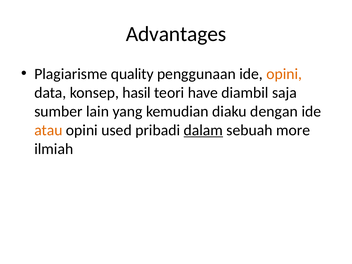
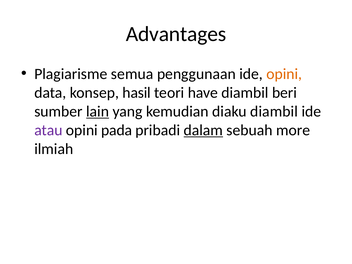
quality: quality -> semua
saja: saja -> beri
lain underline: none -> present
diaku dengan: dengan -> diambil
atau colour: orange -> purple
used: used -> pada
